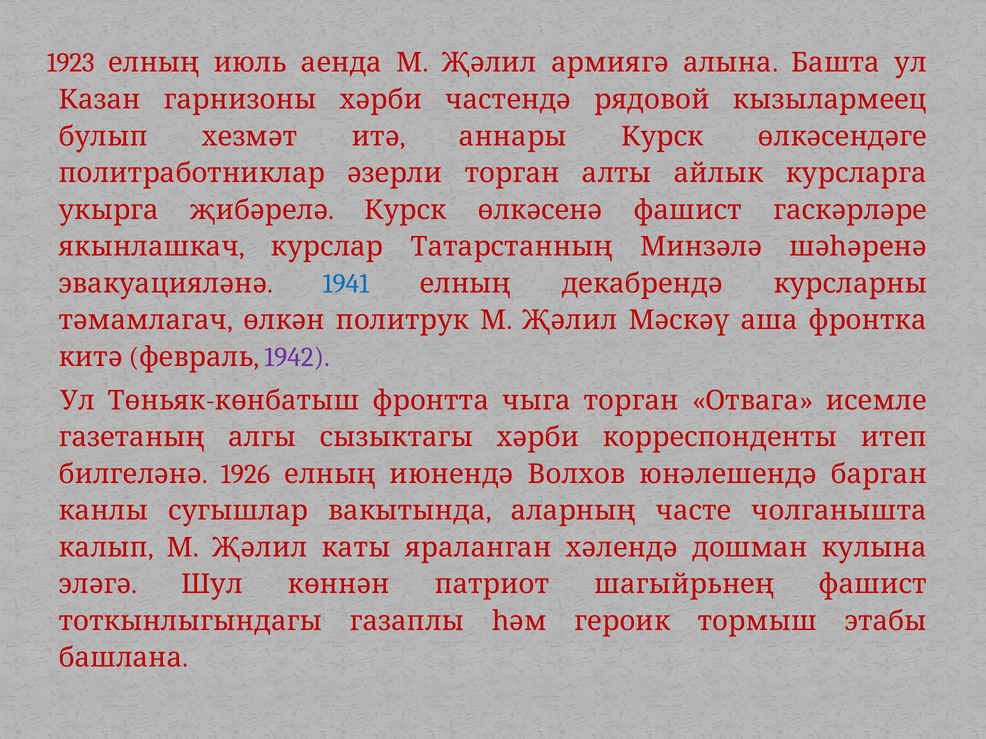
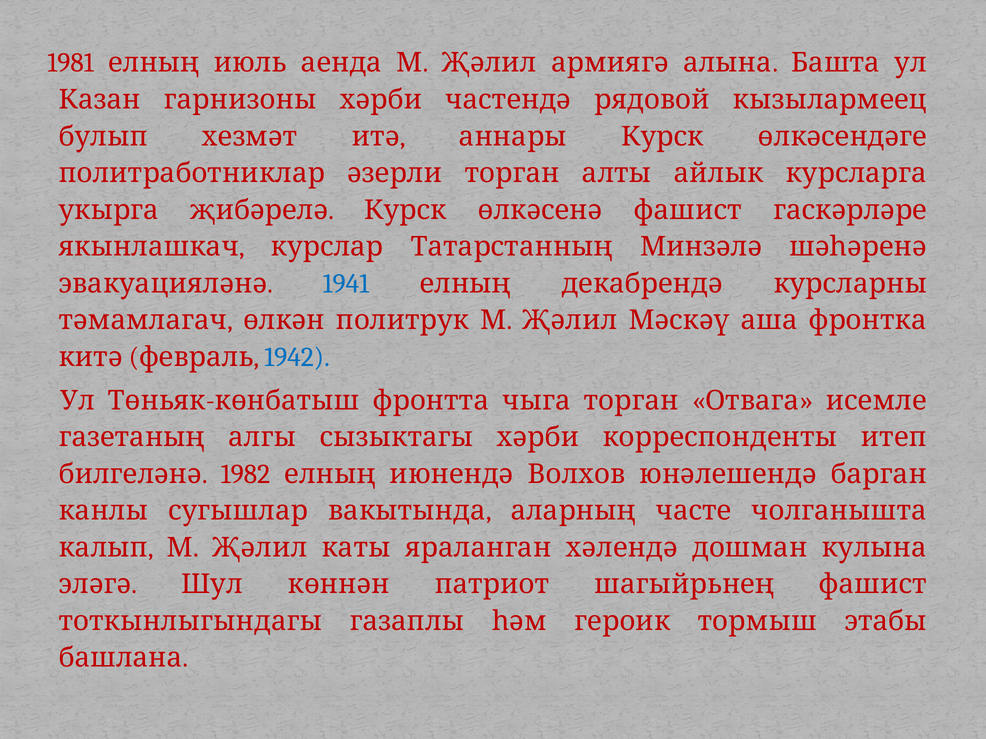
1923: 1923 -> 1981
1942 colour: purple -> blue
1926: 1926 -> 1982
